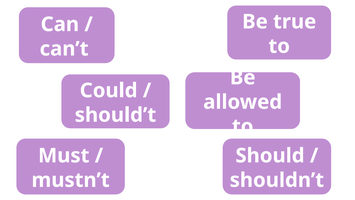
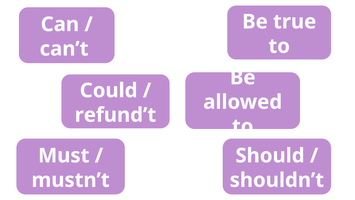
should’t: should’t -> refund’t
